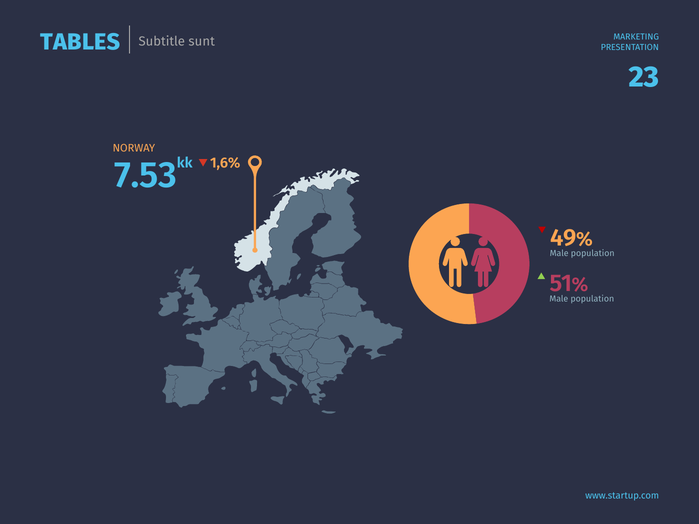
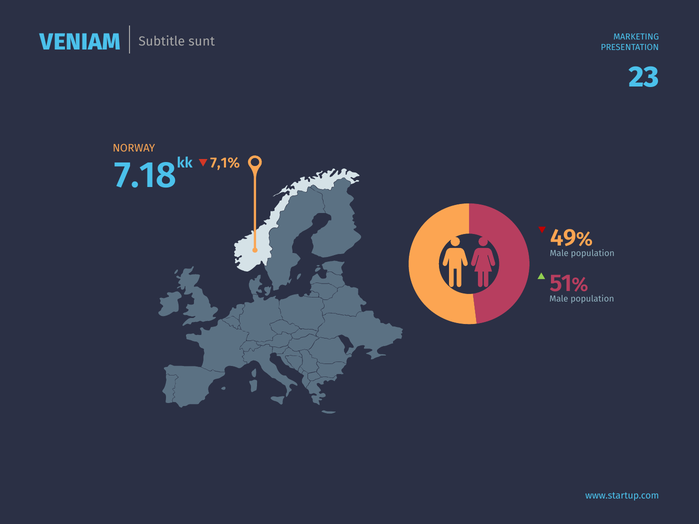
TABLES: TABLES -> VENIAM
7.53: 7.53 -> 7.18
1,6%: 1,6% -> 7,1%
